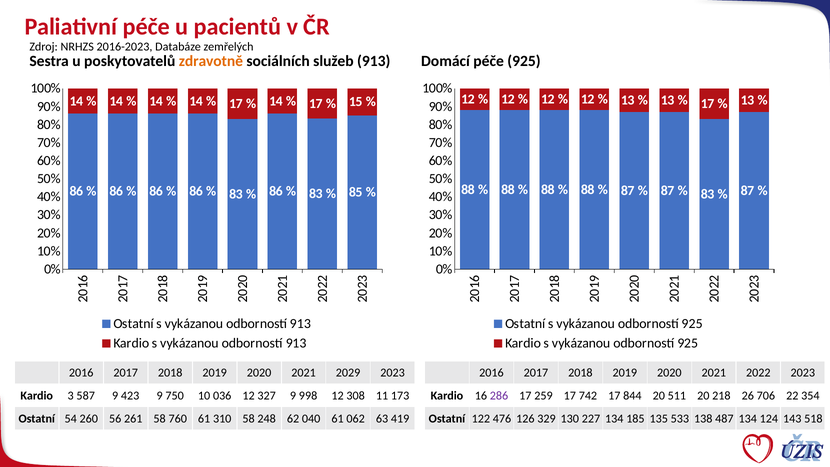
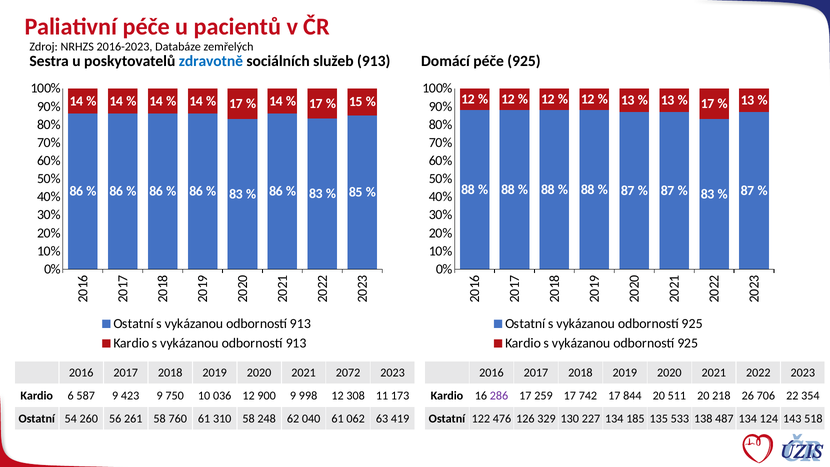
zdravotně colour: orange -> blue
2029: 2029 -> 2072
Kardio 3: 3 -> 6
327: 327 -> 900
